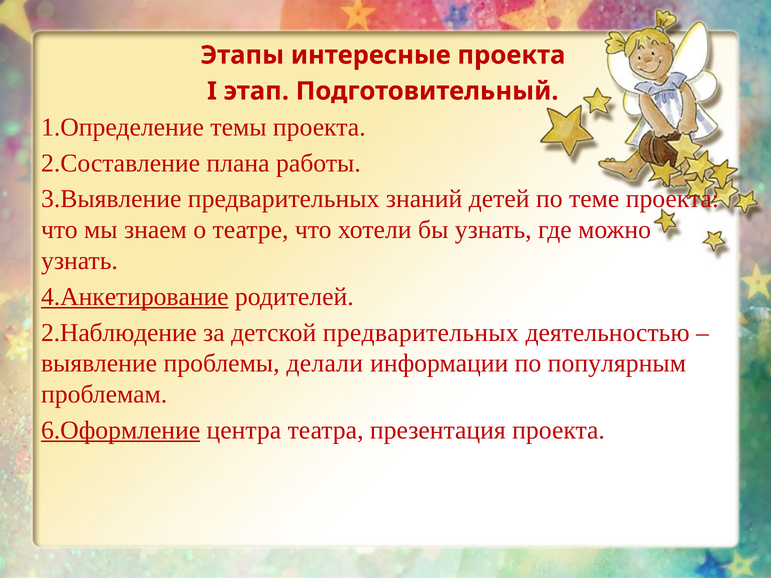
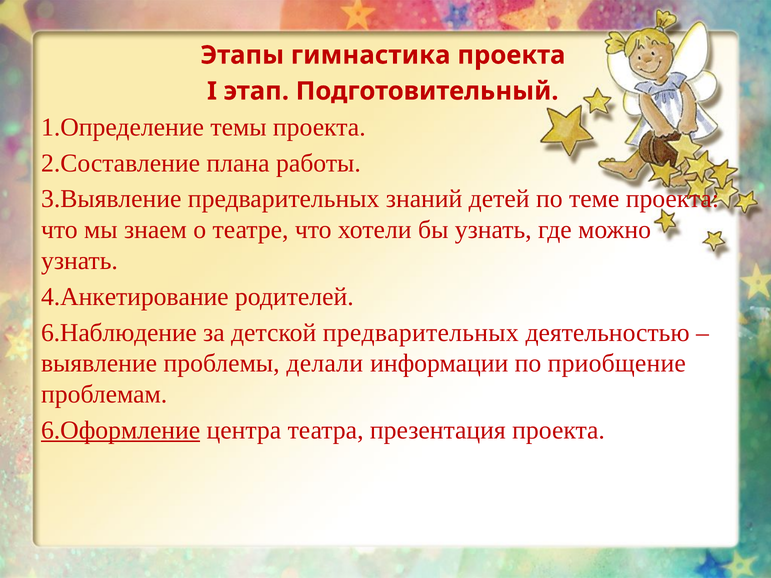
интересные: интересные -> гимнастика
4.Анкетирование underline: present -> none
2.Наблюдение: 2.Наблюдение -> 6.Наблюдение
популярным: популярным -> приобщение
